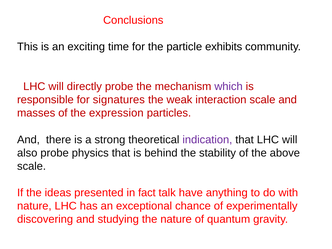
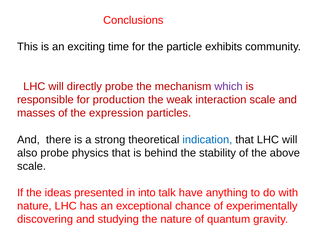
signatures: signatures -> production
indication colour: purple -> blue
fact: fact -> into
